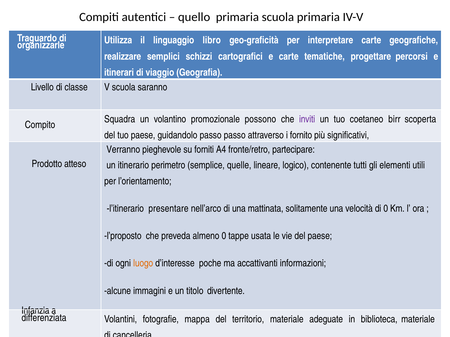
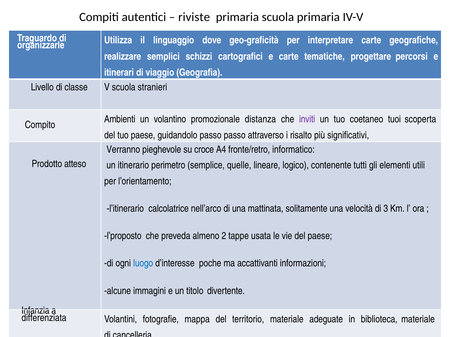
quello: quello -> riviste
libro: libro -> dove
saranno: saranno -> stranieri
Squadra: Squadra -> Ambienti
possono: possono -> distanza
birr: birr -> tuoi
fornito: fornito -> risalto
forniti: forniti -> croce
partecipare: partecipare -> informatico
presentare: presentare -> calcolatrice
di 0: 0 -> 3
almeno 0: 0 -> 2
luogo colour: orange -> blue
